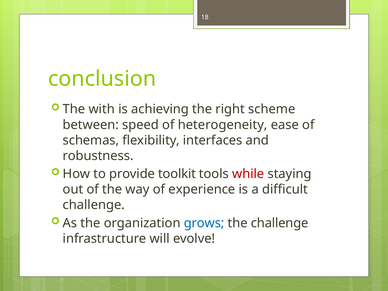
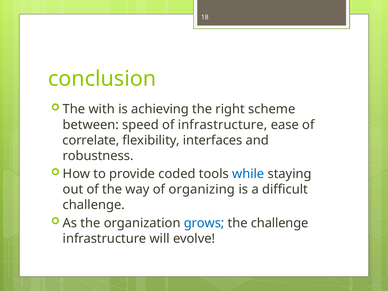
of heterogeneity: heterogeneity -> infrastructure
schemas: schemas -> correlate
toolkit: toolkit -> coded
while colour: red -> blue
experience: experience -> organizing
